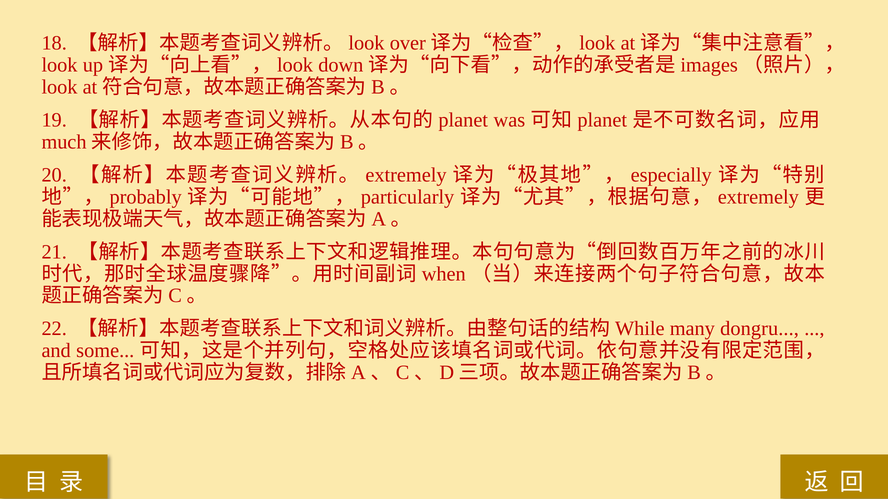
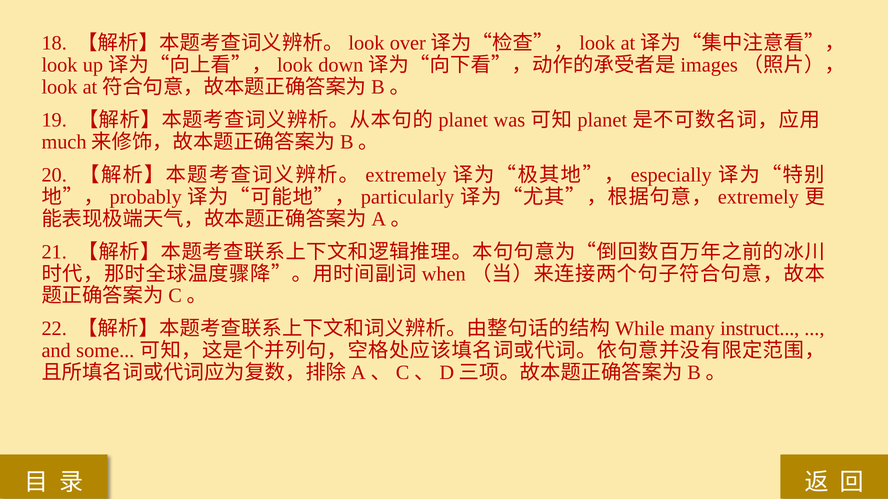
dongru: dongru -> instruct
